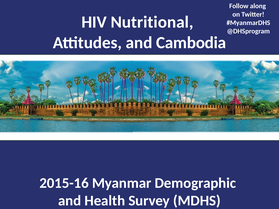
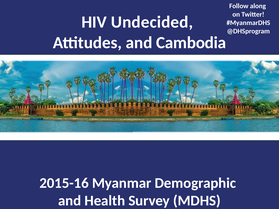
Nutritional: Nutritional -> Undecided
